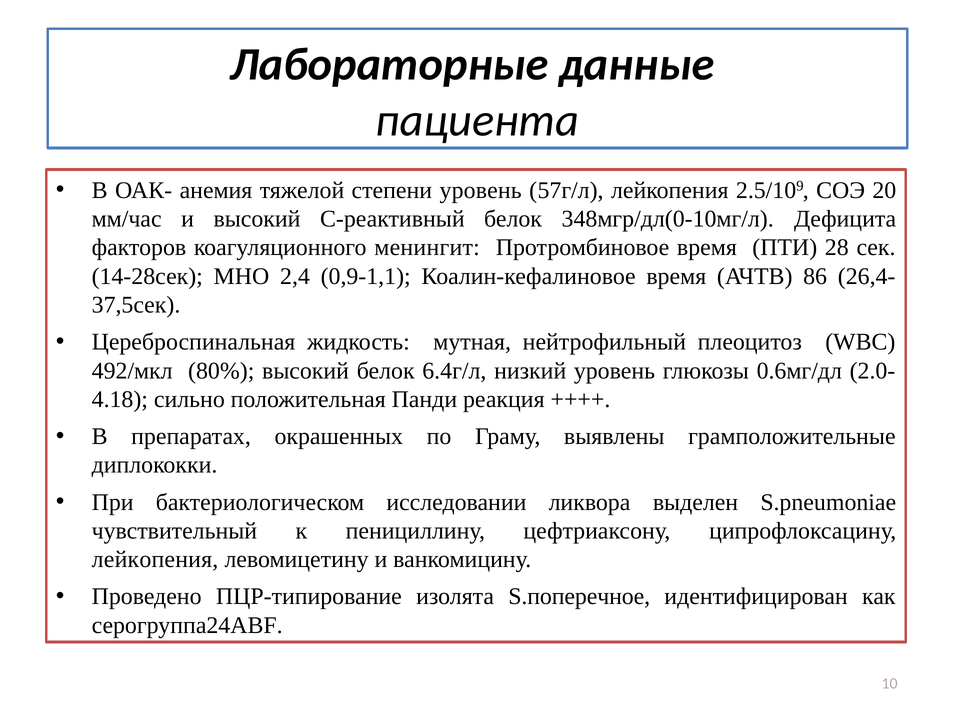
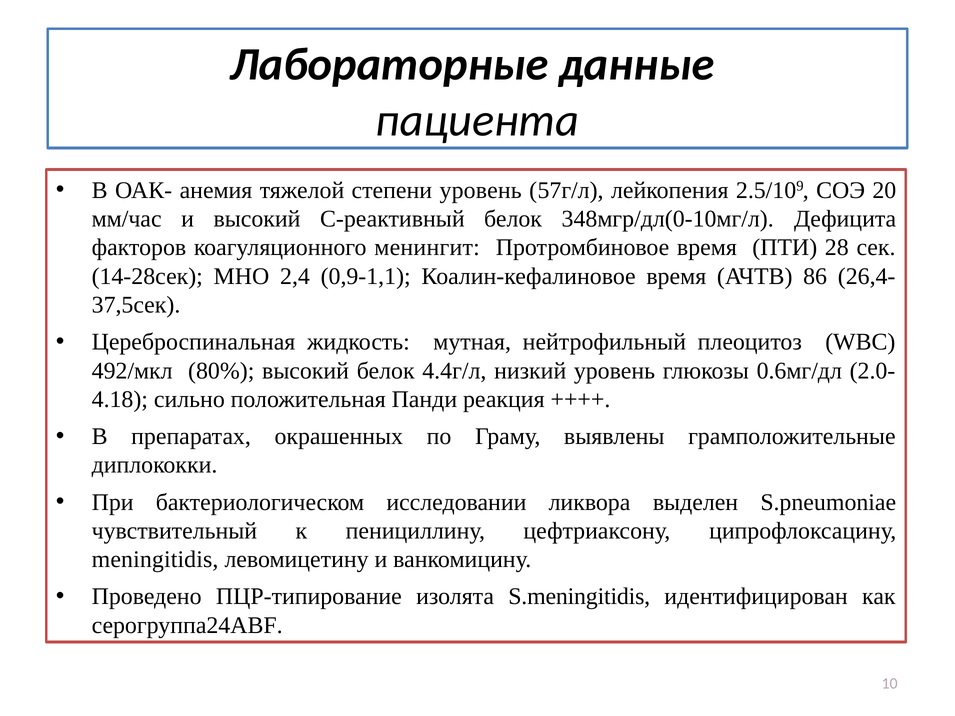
6.4г/л: 6.4г/л -> 4.4г/л
лейкопения at (155, 560): лейкопения -> meningitidis
S.поперечное: S.поперечное -> S.meningitidis
